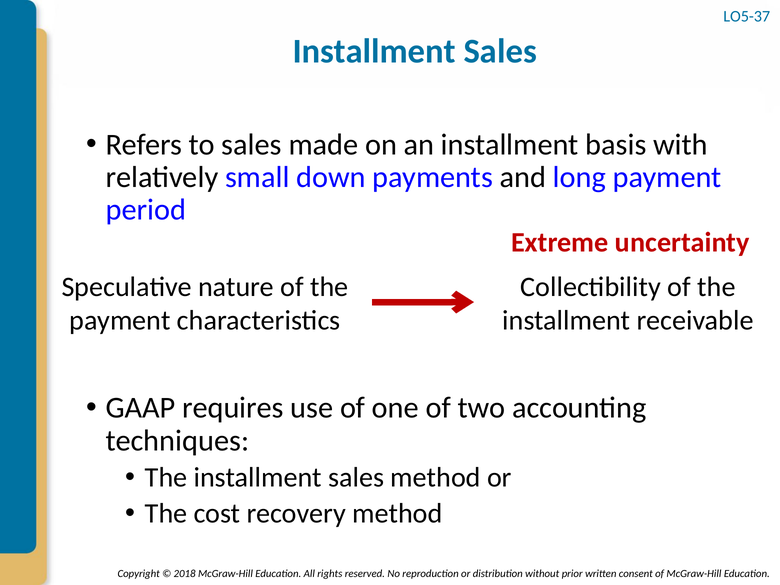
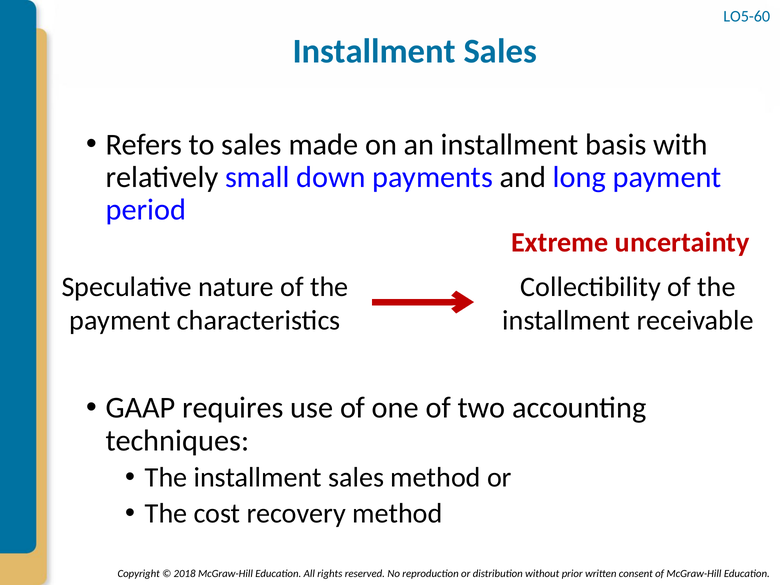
LO5-37: LO5-37 -> LO5-60
